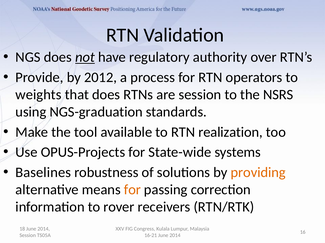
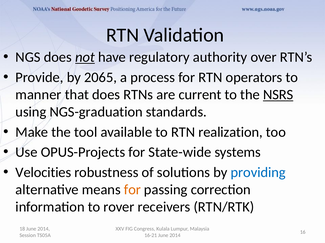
2012: 2012 -> 2065
weights: weights -> manner
are session: session -> current
NSRS underline: none -> present
Baselines: Baselines -> Velocities
providing colour: orange -> blue
